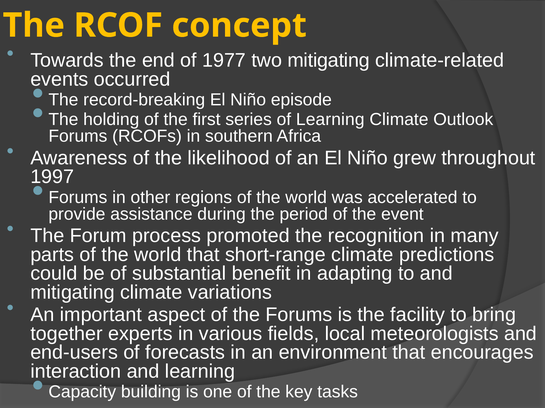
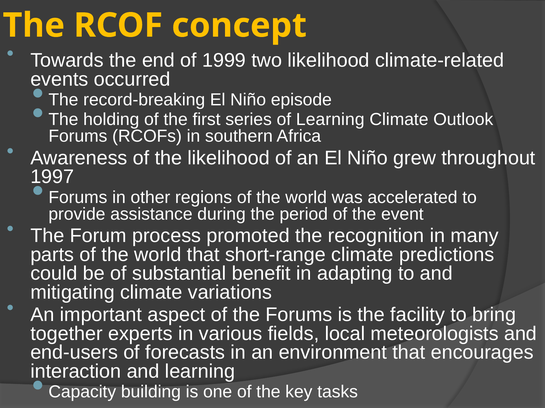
1977: 1977 -> 1999
two mitigating: mitigating -> likelihood
